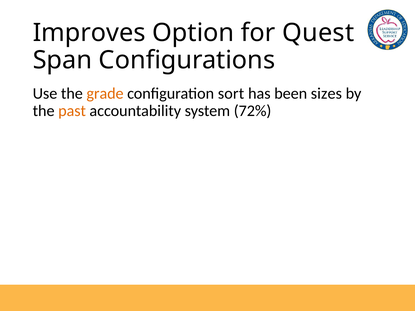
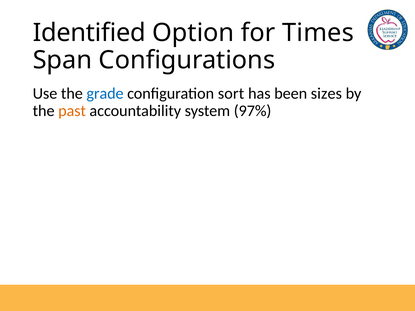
Improves: Improves -> Identified
Quest: Quest -> Times
grade colour: orange -> blue
72%: 72% -> 97%
